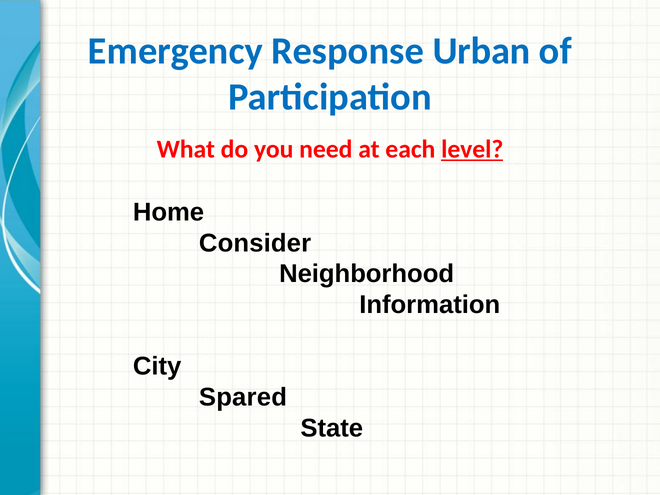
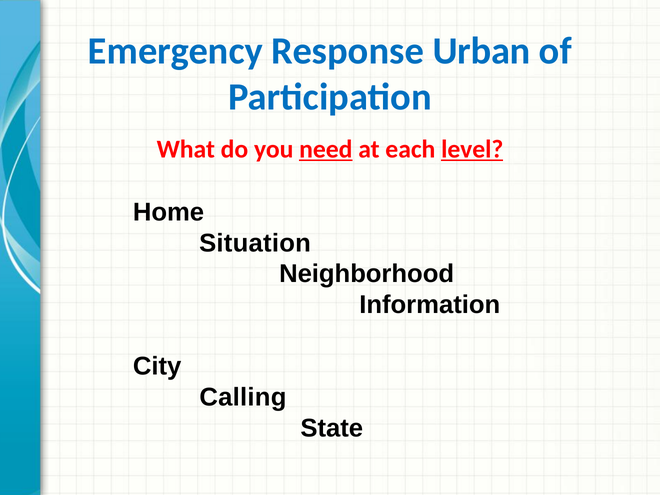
need underline: none -> present
Consider: Consider -> Situation
Spared: Spared -> Calling
